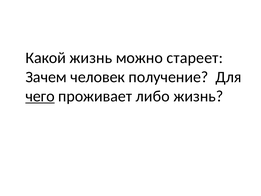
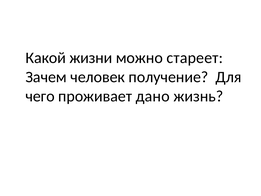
Какой жизнь: жизнь -> жизни
чего underline: present -> none
либо: либо -> дано
